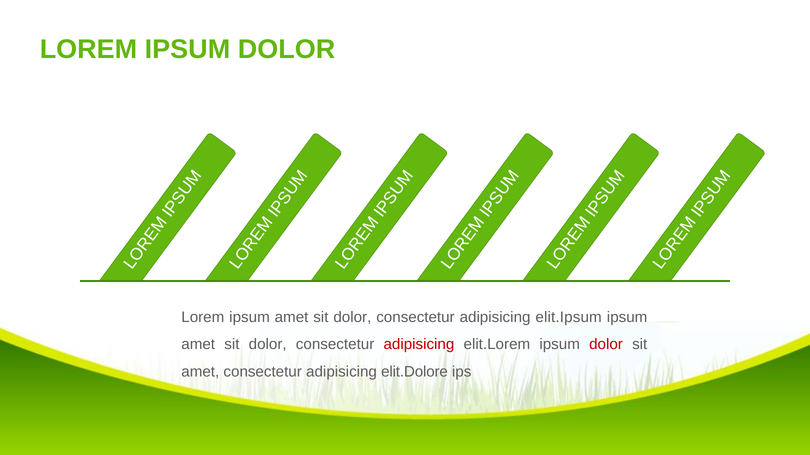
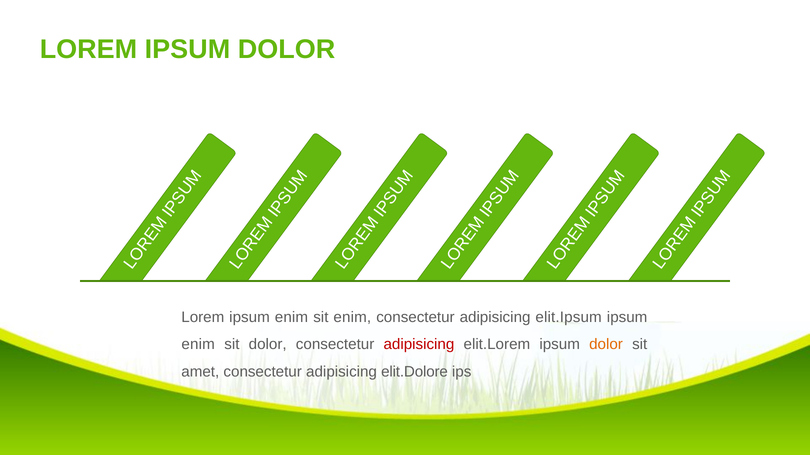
Lorem ipsum amet: amet -> enim
dolor at (352, 318): dolor -> enim
amet at (198, 345): amet -> enim
dolor at (606, 345) colour: red -> orange
